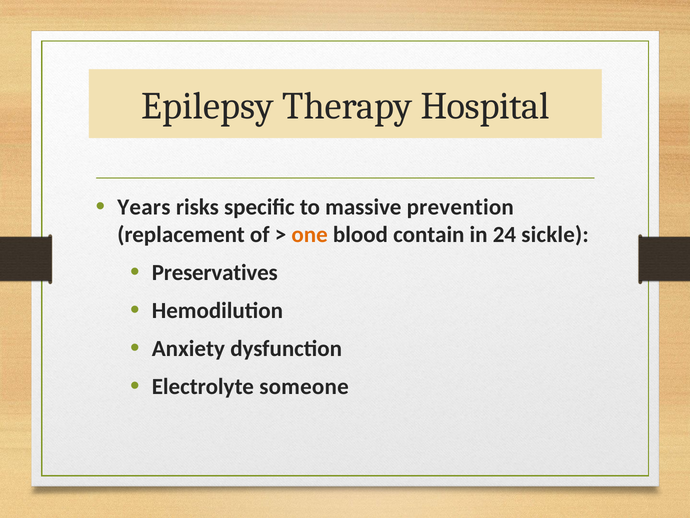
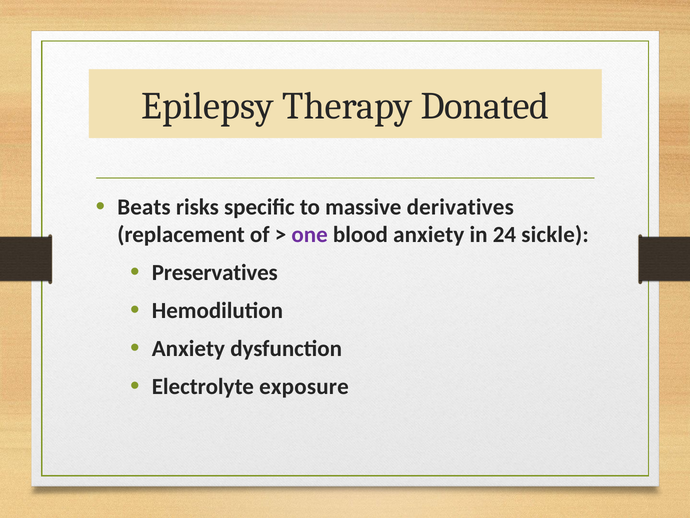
Hospital: Hospital -> Donated
Years: Years -> Beats
prevention: prevention -> derivatives
one colour: orange -> purple
blood contain: contain -> anxiety
someone: someone -> exposure
